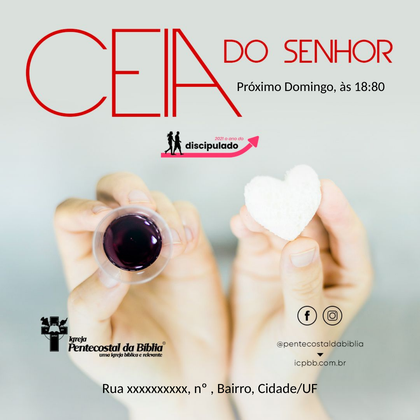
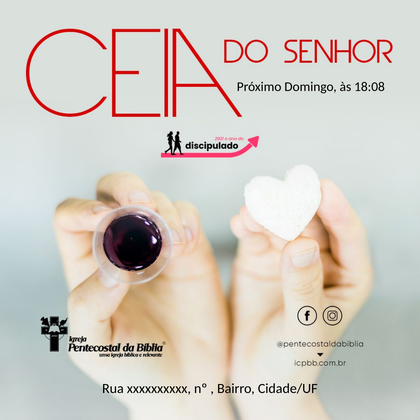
18:80: 18:80 -> 18:08
